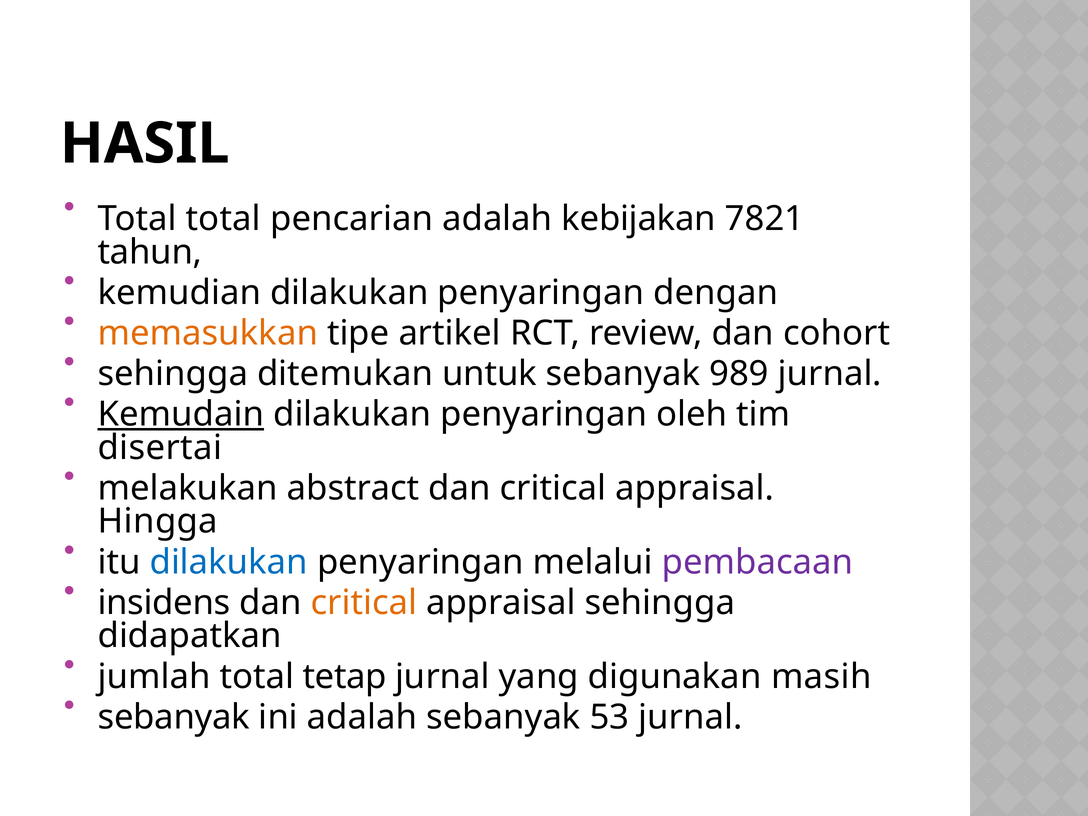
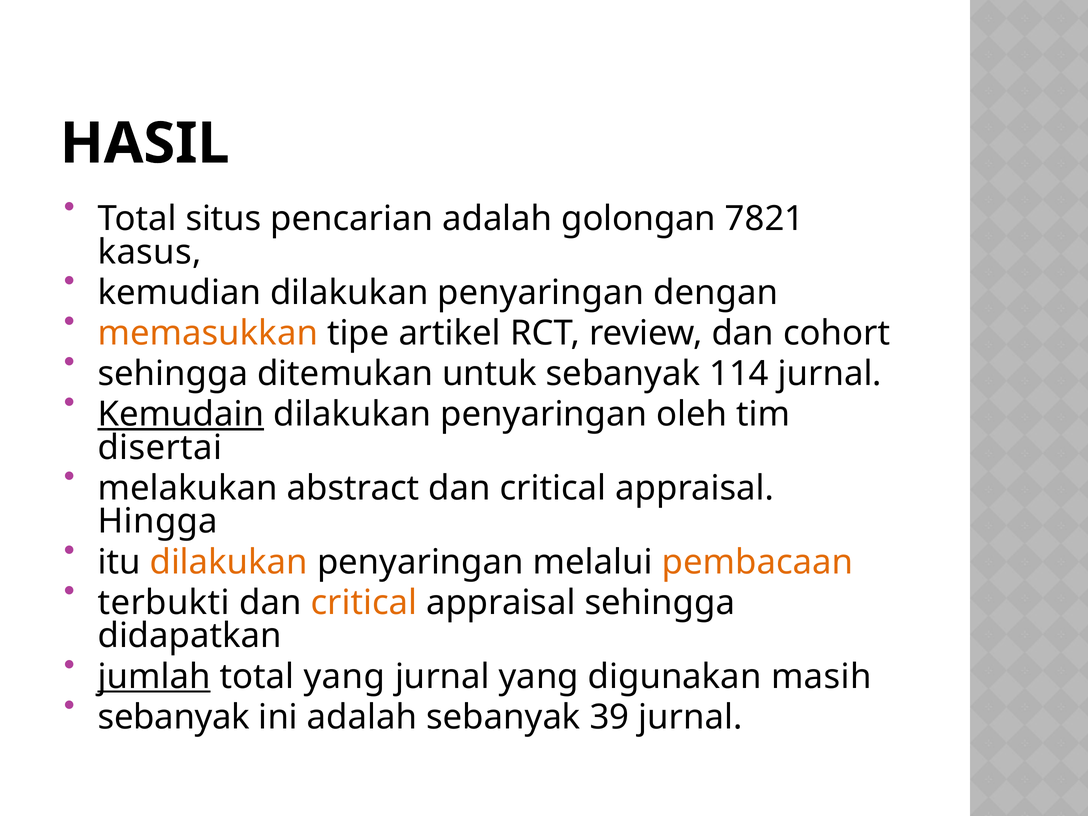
Total total: total -> situs
kebijakan: kebijakan -> golongan
tahun: tahun -> kasus
989: 989 -> 114
dilakukan at (229, 562) colour: blue -> orange
pembacaan colour: purple -> orange
insidens: insidens -> terbukti
jumlah underline: none -> present
total tetap: tetap -> yang
53: 53 -> 39
